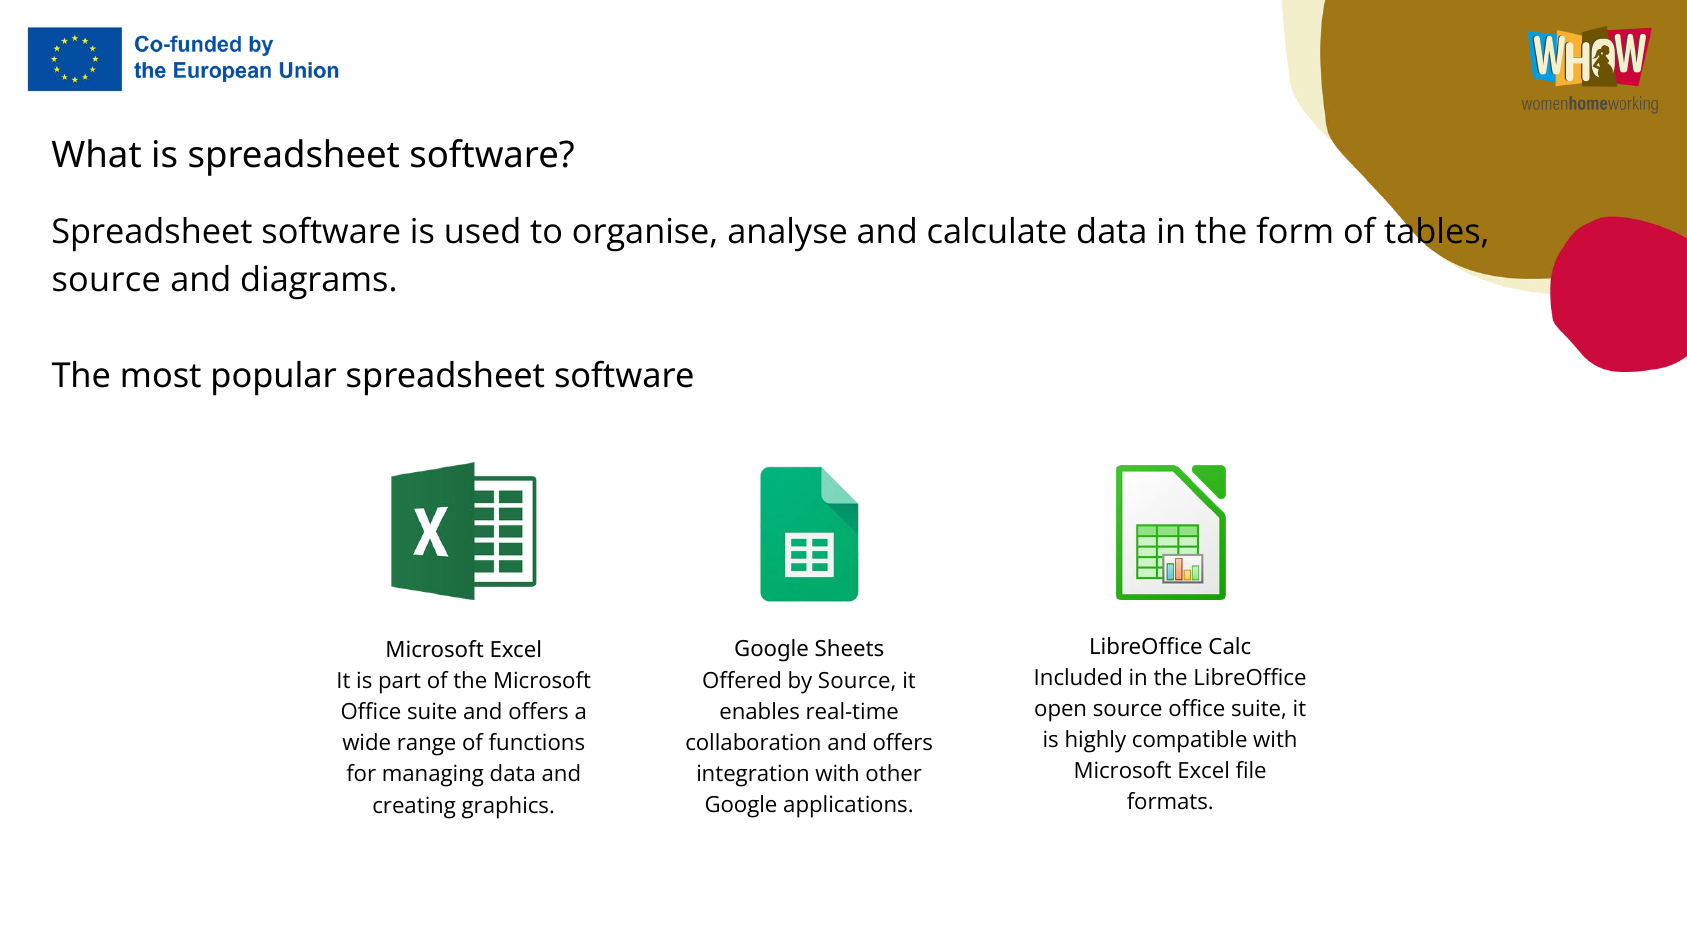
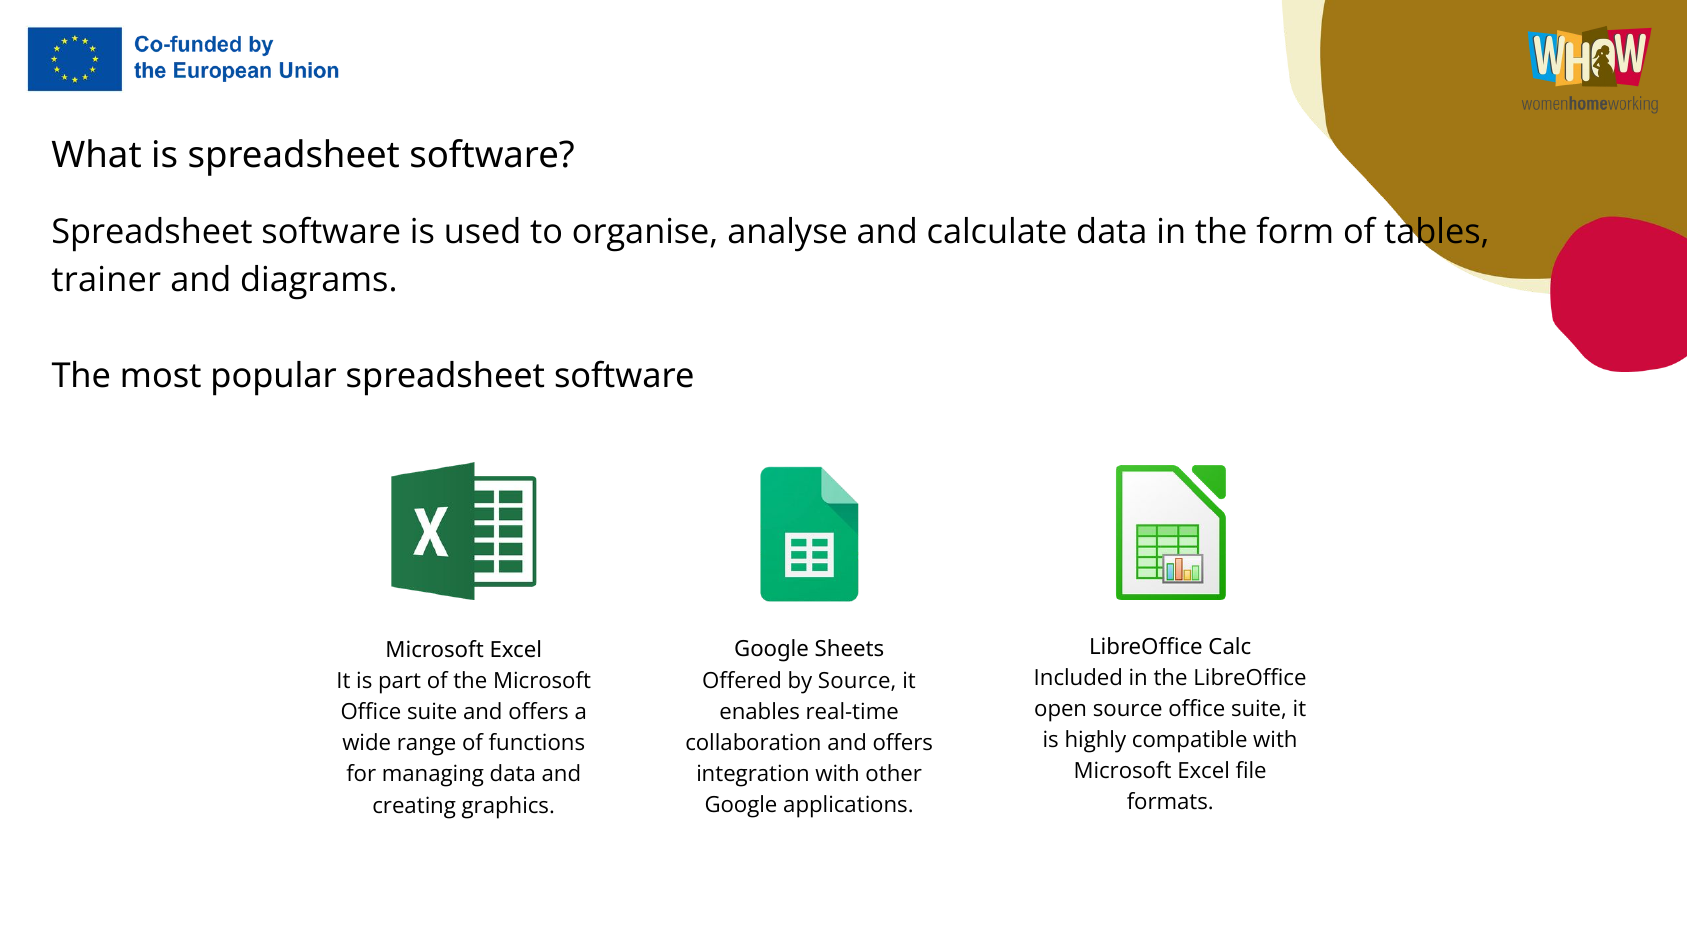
source at (106, 280): source -> trainer
